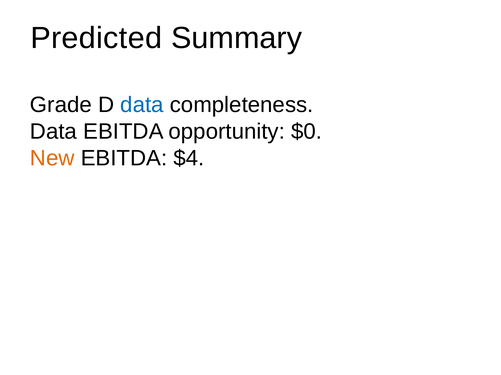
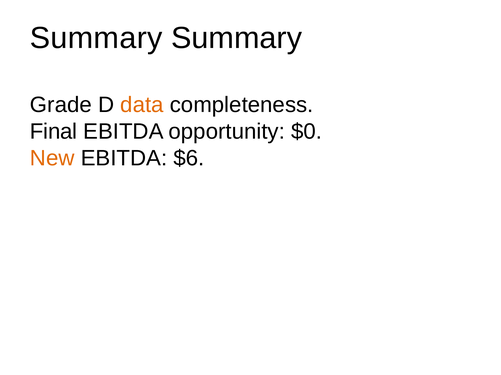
Predicted at (96, 38): Predicted -> Summary
data at (142, 105) colour: blue -> orange
Data at (53, 132): Data -> Final
$4: $4 -> $6
